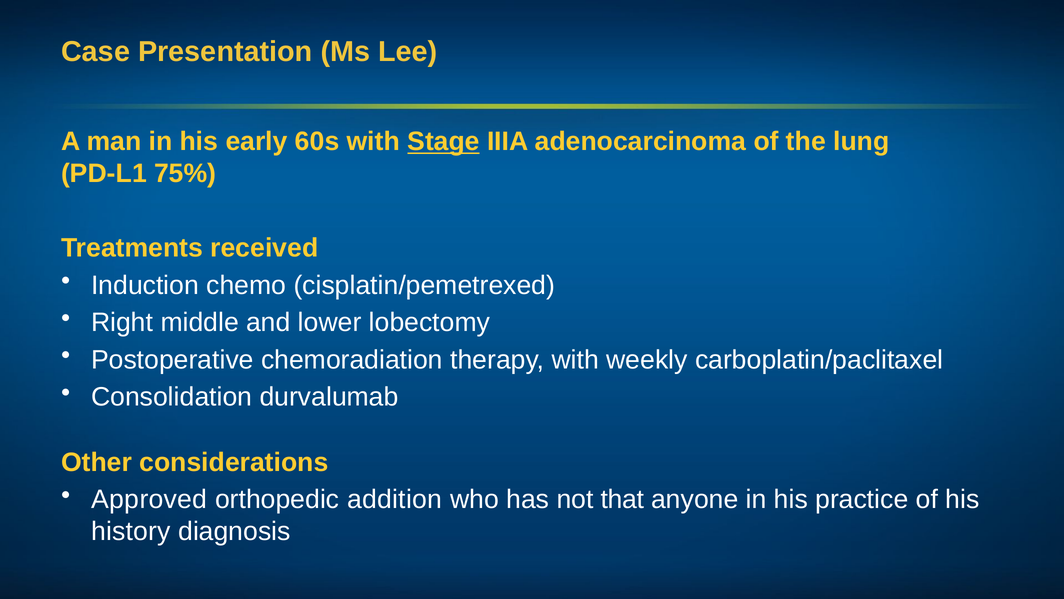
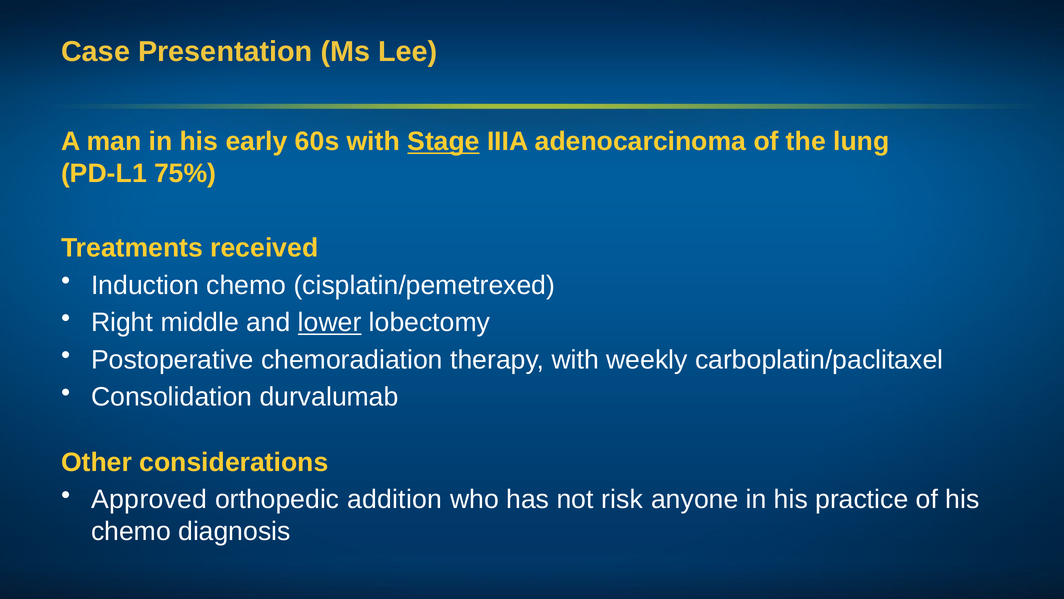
lower underline: none -> present
that: that -> risk
history at (131, 531): history -> chemo
